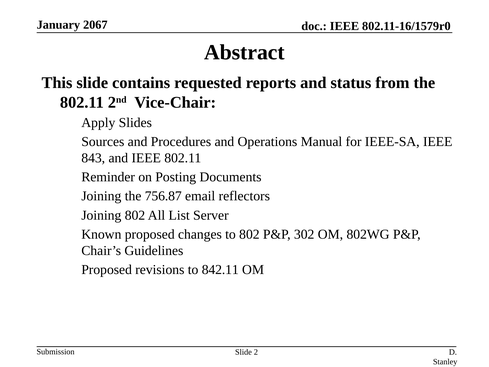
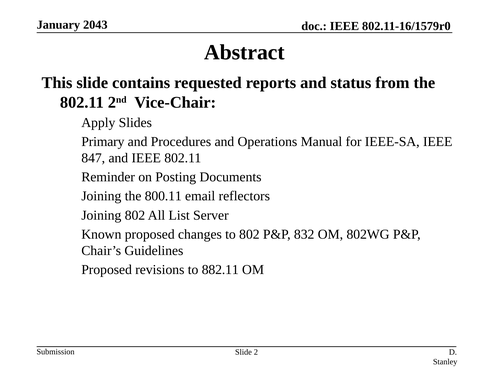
2067: 2067 -> 2043
Sources: Sources -> Primary
843: 843 -> 847
756.87: 756.87 -> 800.11
302: 302 -> 832
842.11: 842.11 -> 882.11
